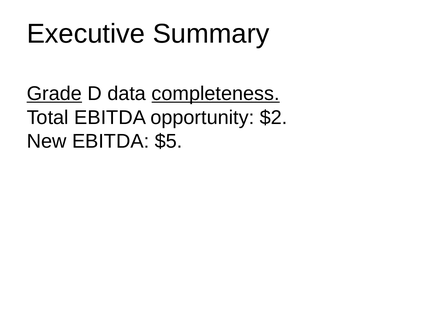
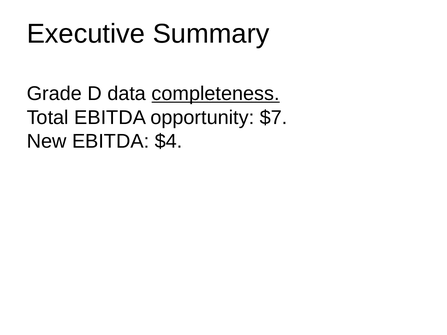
Grade underline: present -> none
$2: $2 -> $7
$5: $5 -> $4
